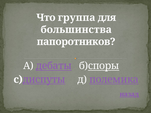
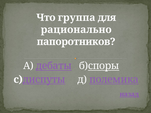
большинства: большинства -> рационально
